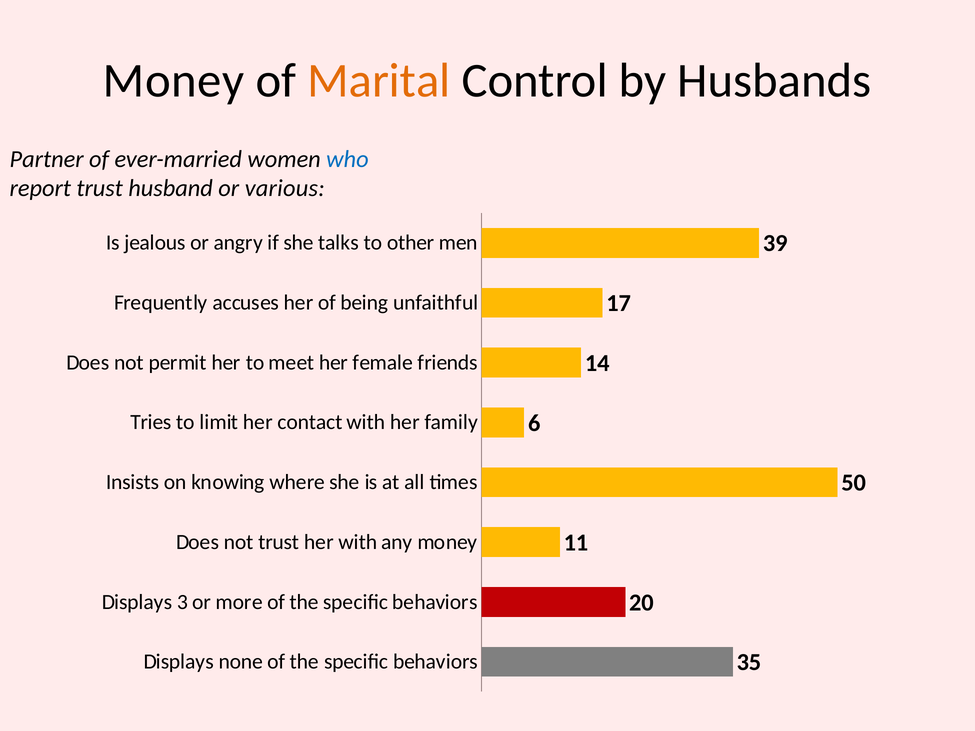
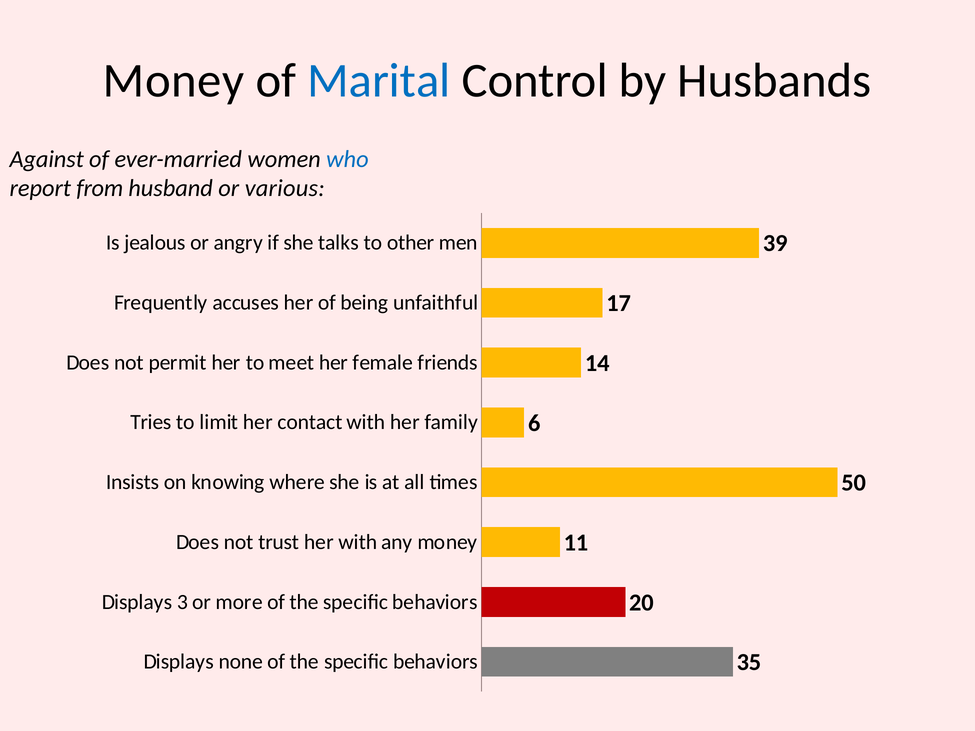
Marital colour: orange -> blue
Partner: Partner -> Against
report trust: trust -> from
